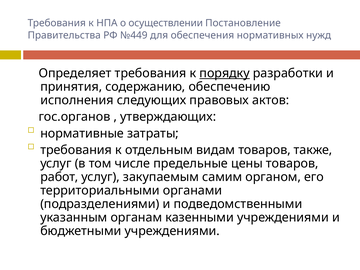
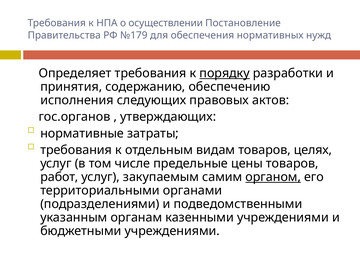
№449: №449 -> №179
также: также -> целях
органом underline: none -> present
